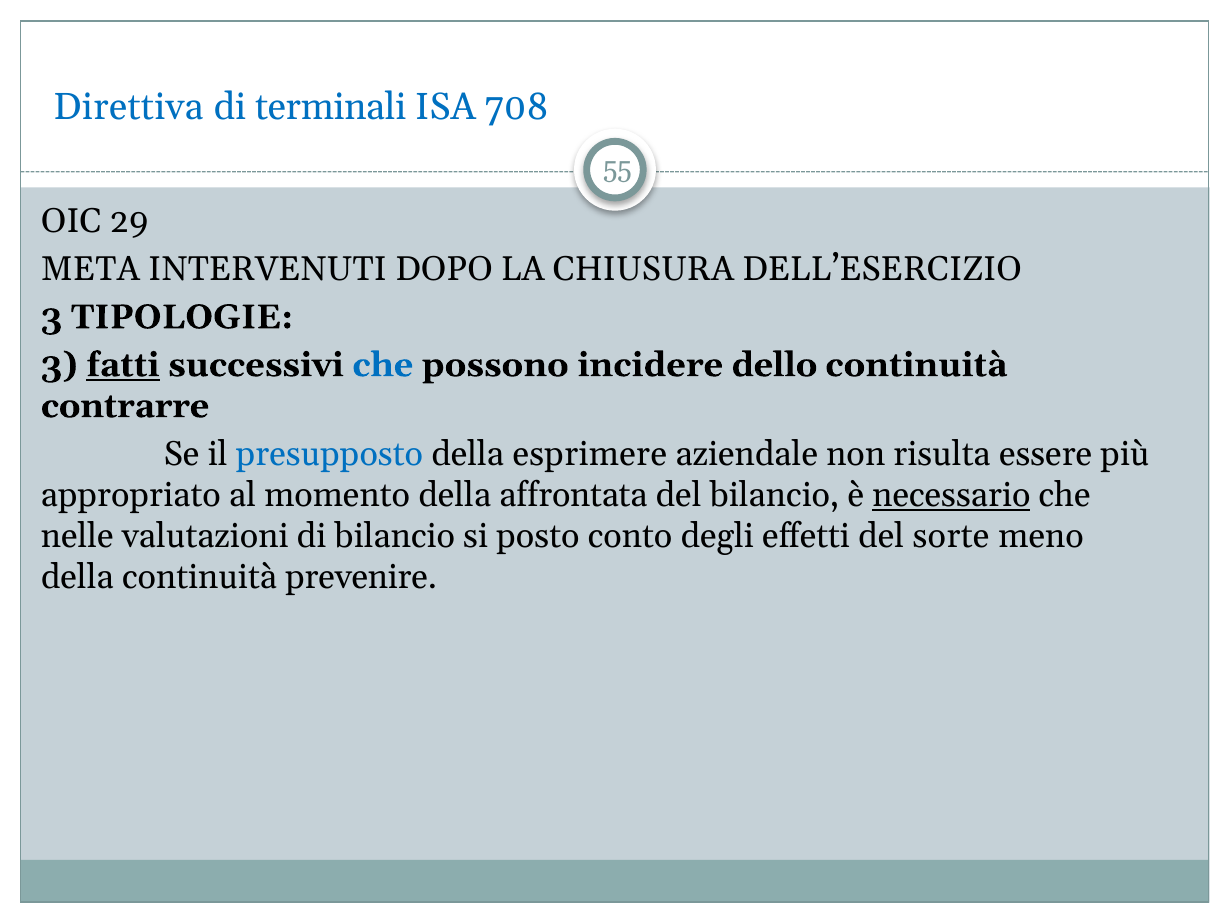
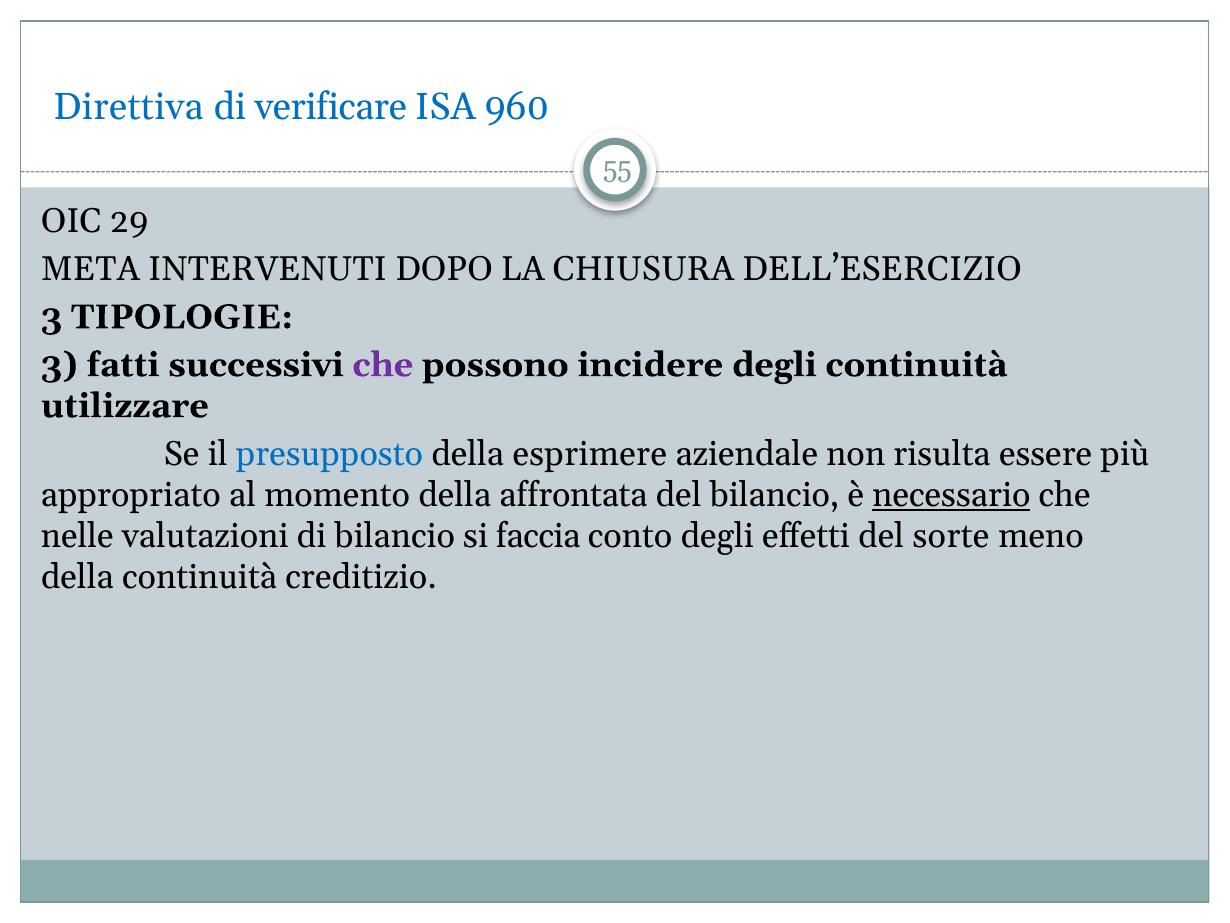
terminali: terminali -> verificare
708: 708 -> 960
fatti underline: present -> none
che at (383, 365) colour: blue -> purple
incidere dello: dello -> degli
contrarre: contrarre -> utilizzare
posto: posto -> faccia
prevenire: prevenire -> creditizio
